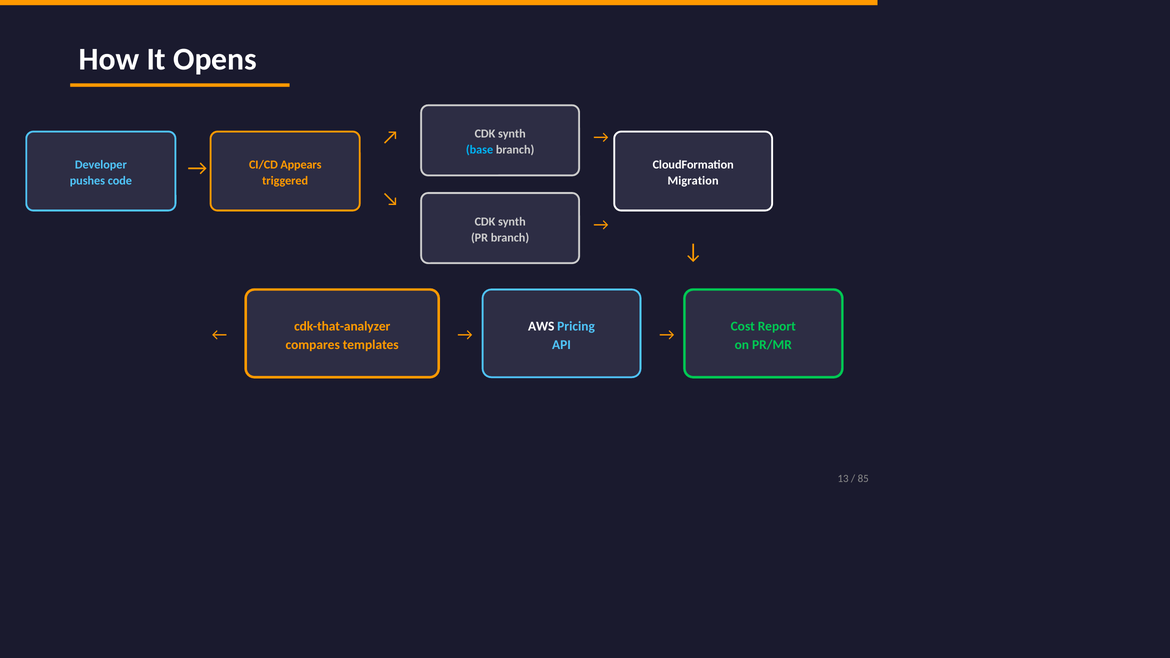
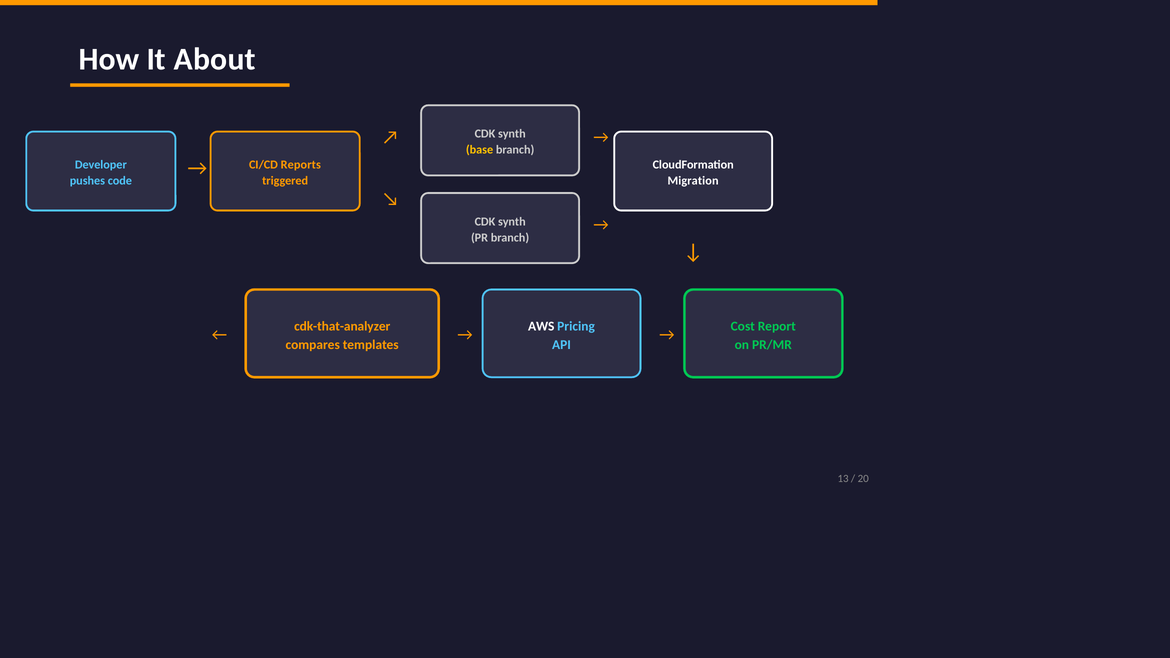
Opens: Opens -> About
base colour: light blue -> yellow
Appears: Appears -> Reports
85: 85 -> 20
